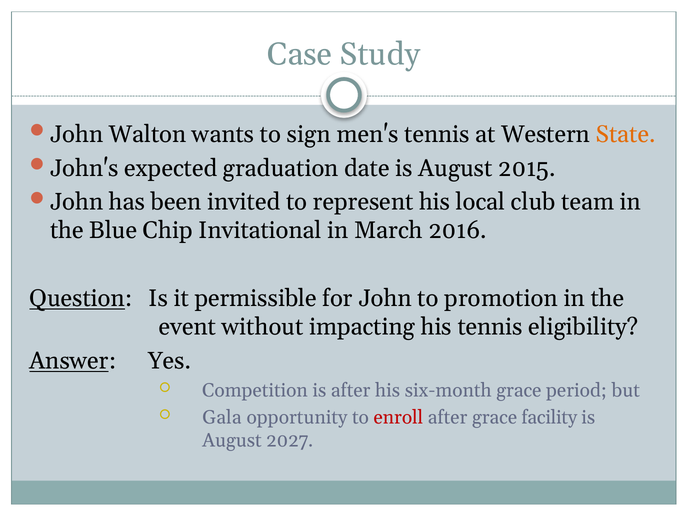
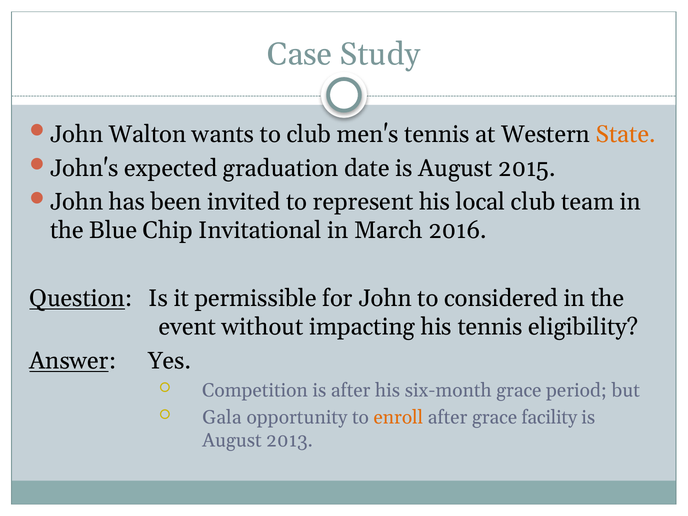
to sign: sign -> club
promotion: promotion -> considered
enroll colour: red -> orange
2027: 2027 -> 2013
